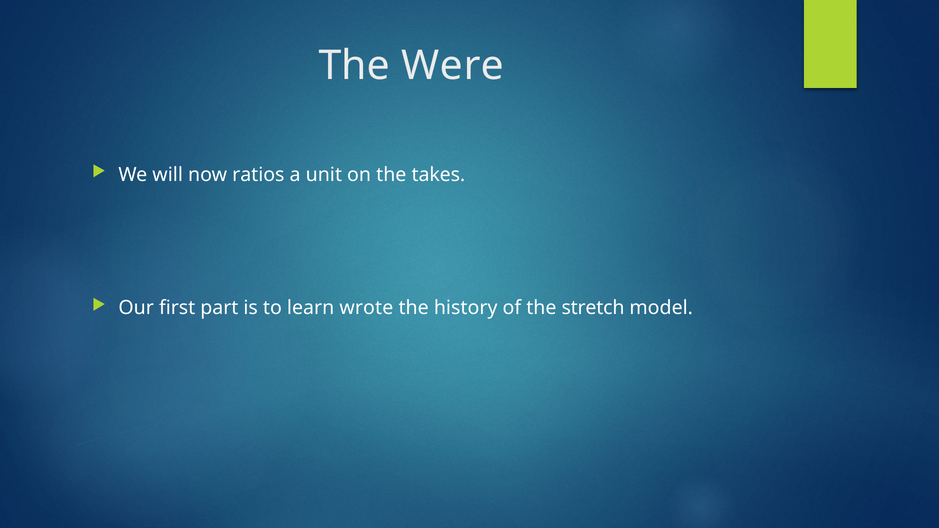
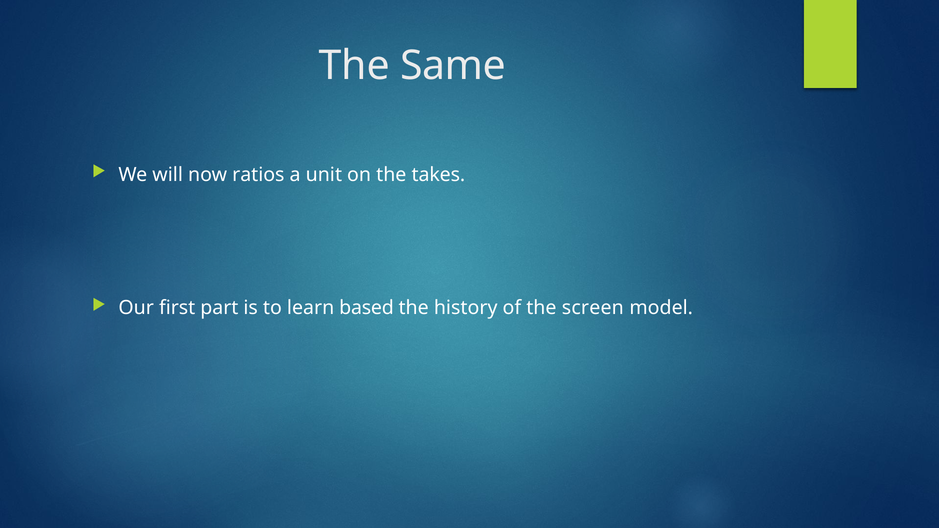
Were: Were -> Same
wrote: wrote -> based
stretch: stretch -> screen
